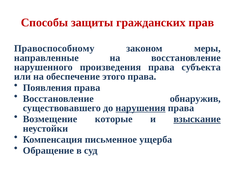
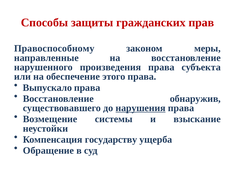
Появления: Появления -> Выпускало
которые: которые -> системы
взыскание underline: present -> none
письменное: письменное -> государству
